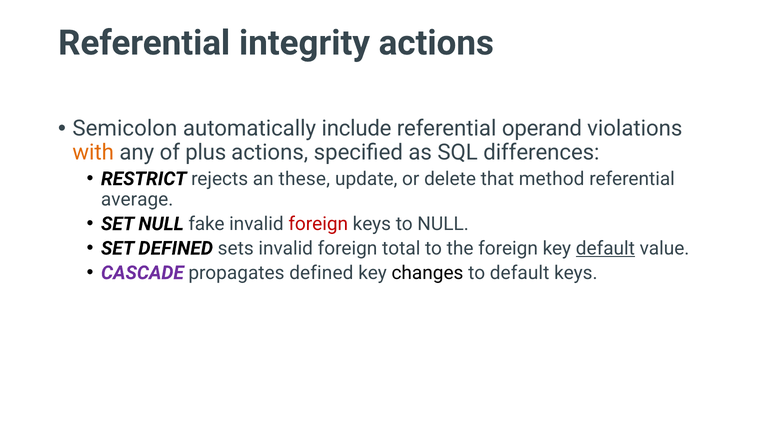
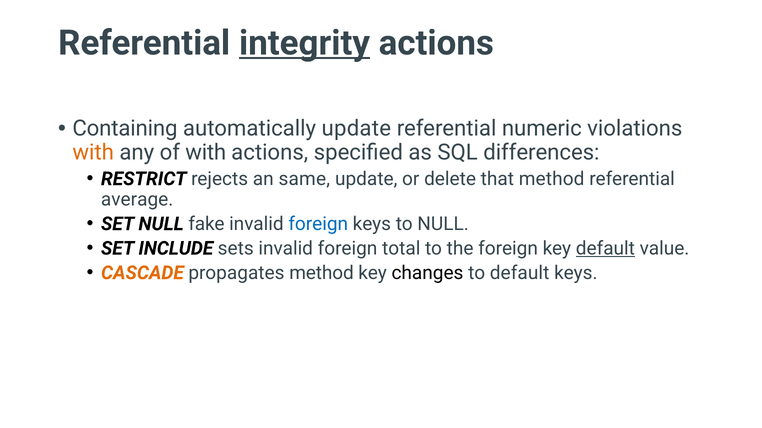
integrity underline: none -> present
Semicolon: Semicolon -> Containing
automatically include: include -> update
operand: operand -> numeric
of plus: plus -> with
these: these -> same
foreign at (318, 224) colour: red -> blue
SET DEFINED: DEFINED -> INCLUDE
CASCADE colour: purple -> orange
propagates defined: defined -> method
